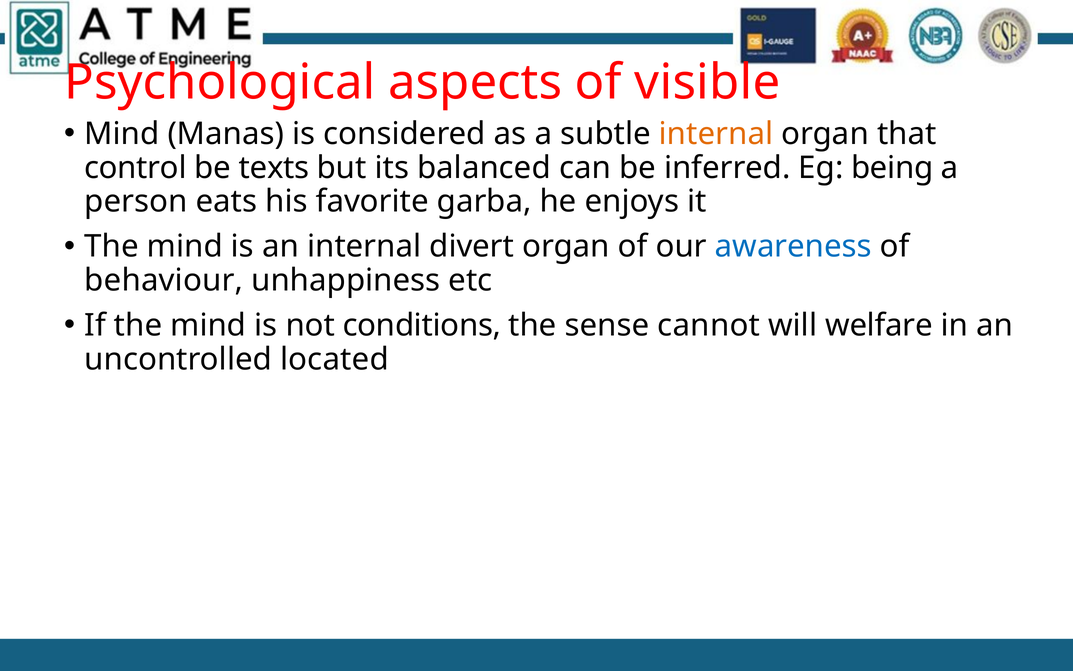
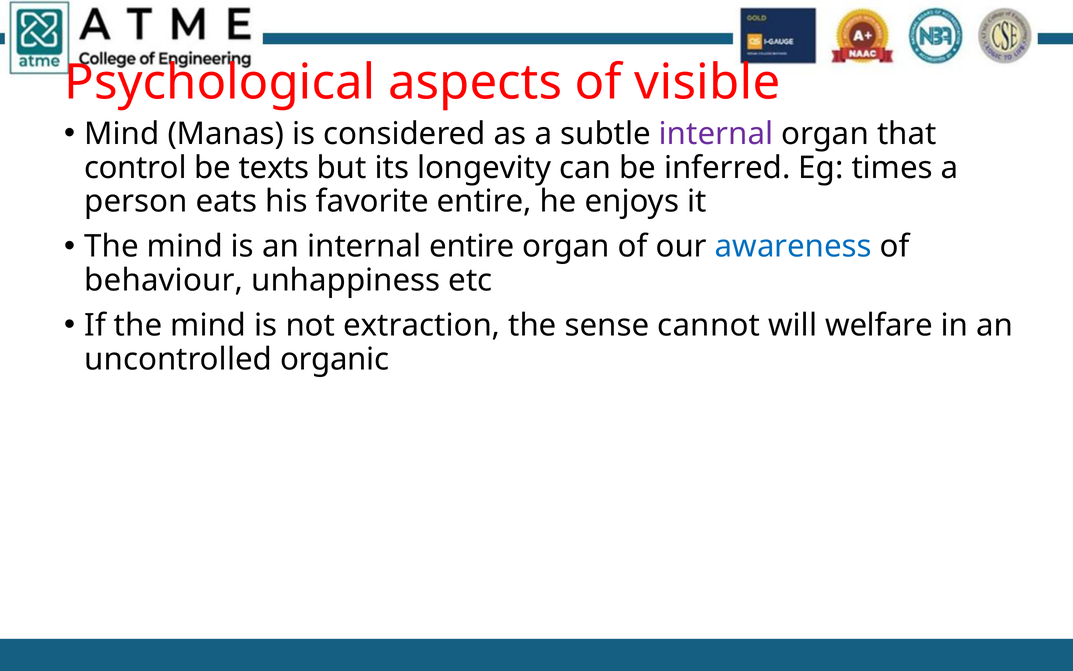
internal at (716, 134) colour: orange -> purple
balanced: balanced -> longevity
being: being -> times
favorite garba: garba -> entire
internal divert: divert -> entire
conditions: conditions -> extraction
located: located -> organic
